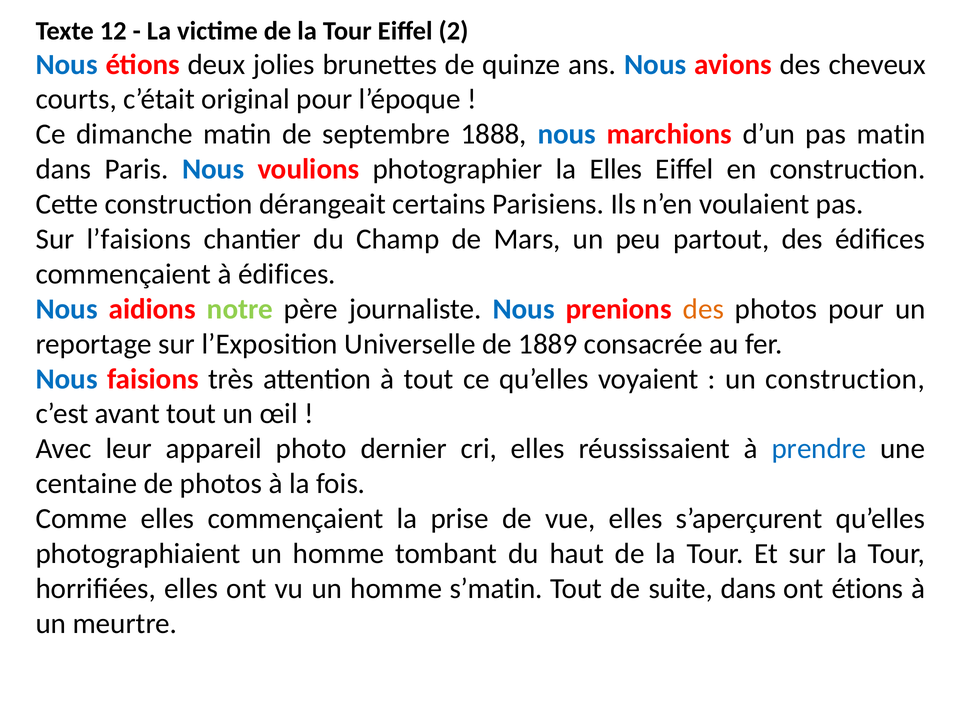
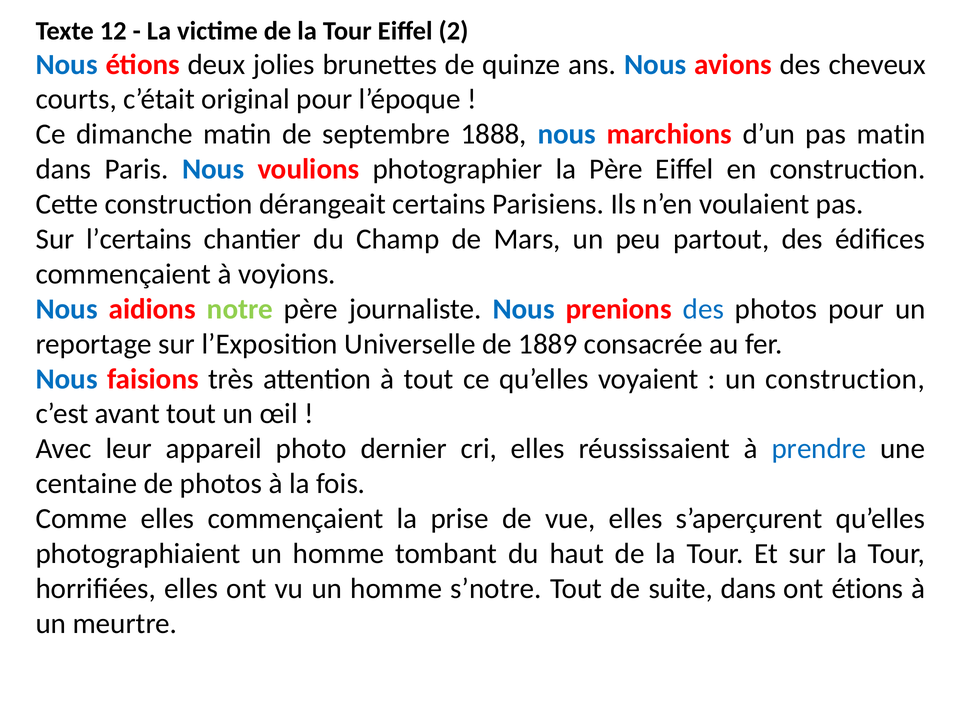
la Elles: Elles -> Père
l’faisions: l’faisions -> l’certains
à édifices: édifices -> voyions
des at (703, 309) colour: orange -> blue
s’matin: s’matin -> s’notre
